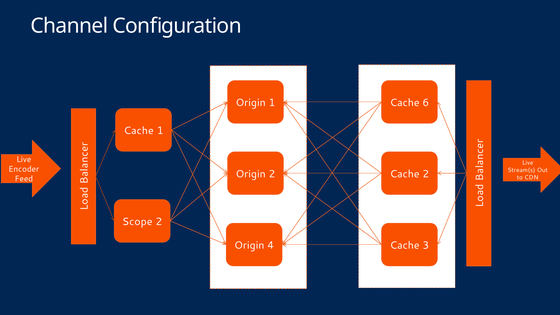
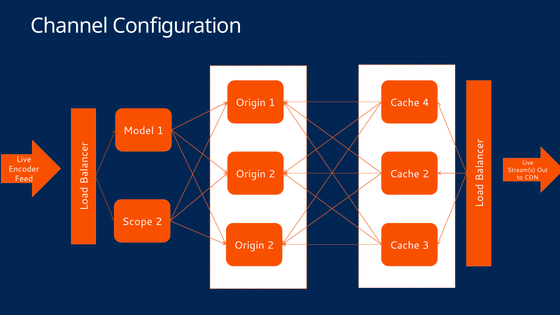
6: 6 -> 4
Cache at (139, 131): Cache -> Model
4 at (271, 245): 4 -> 2
